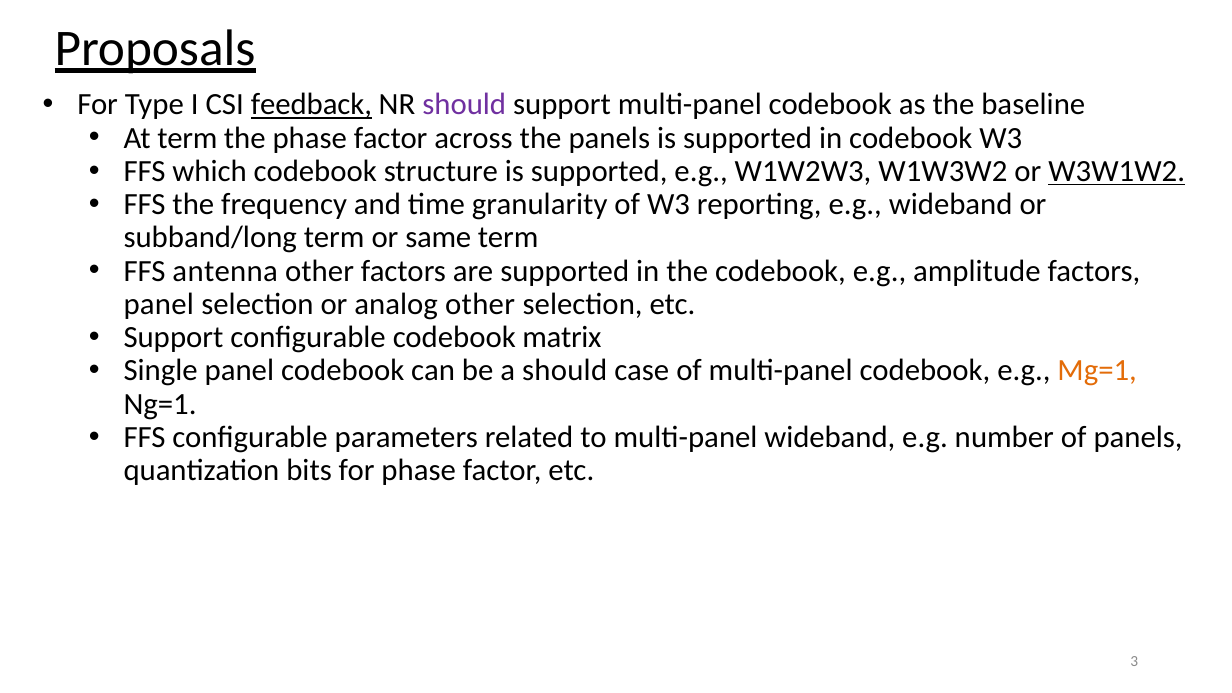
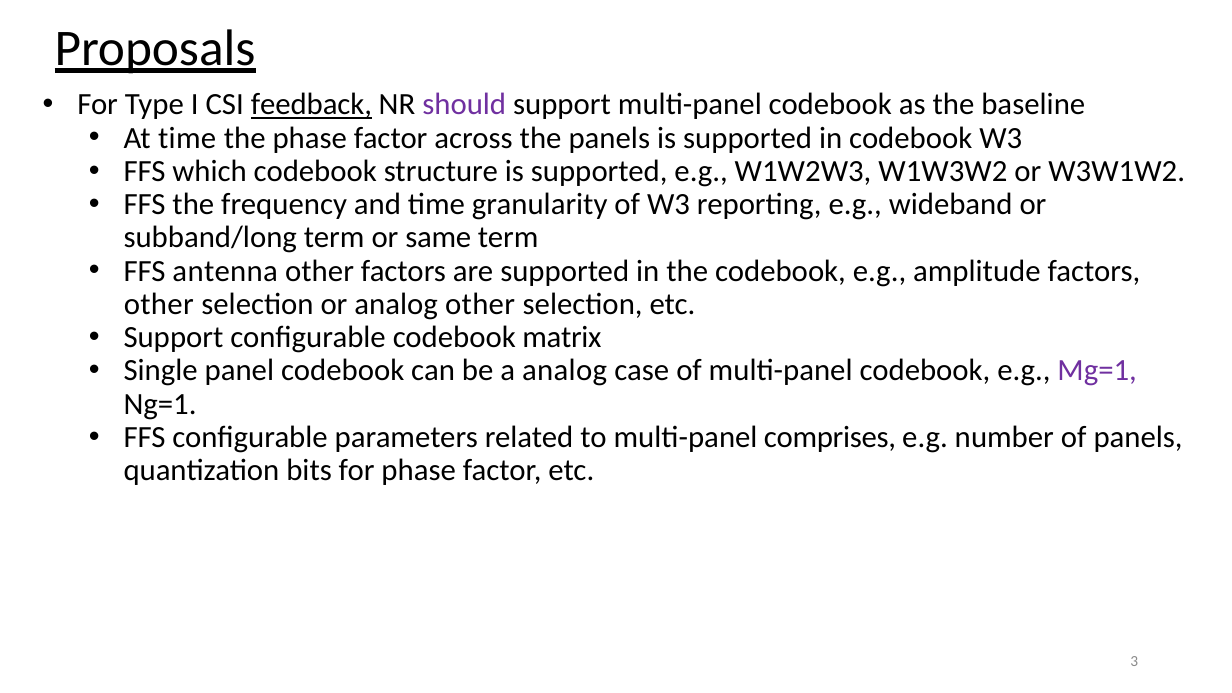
At term: term -> time
W3W1W2 underline: present -> none
panel at (159, 304): panel -> other
a should: should -> analog
Mg=1 colour: orange -> purple
multi-panel wideband: wideband -> comprises
